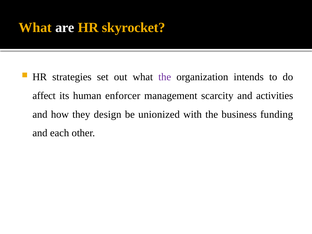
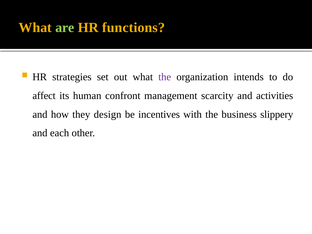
are colour: white -> light green
skyrocket: skyrocket -> functions
enforcer: enforcer -> confront
unionized: unionized -> incentives
funding: funding -> slippery
